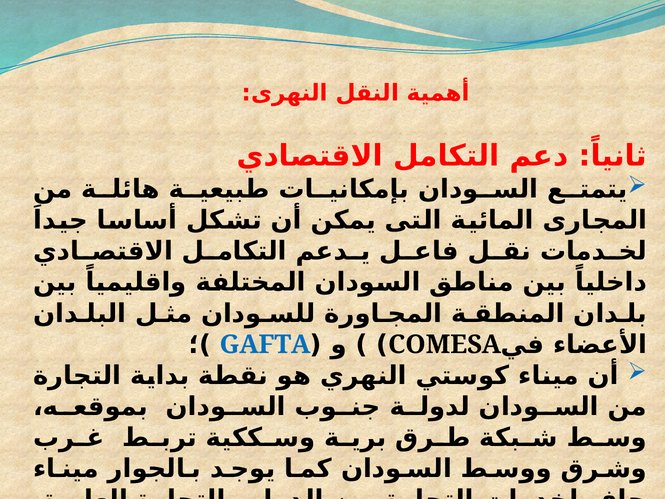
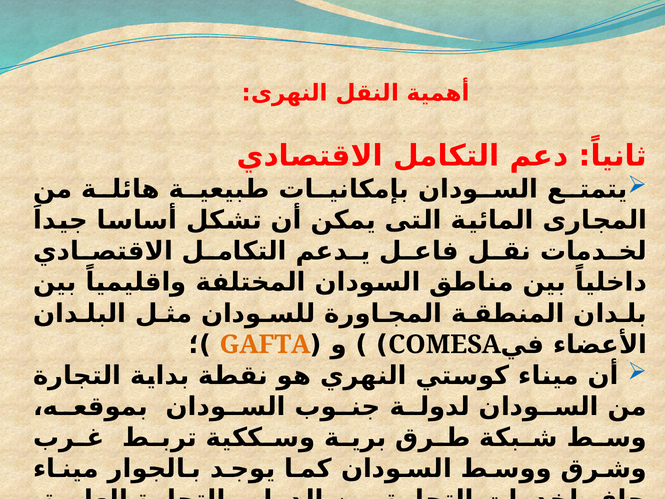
GAFTA colour: blue -> orange
